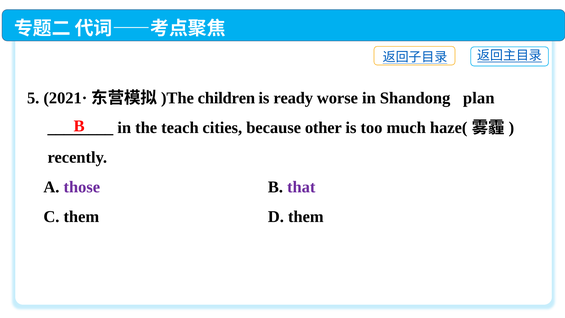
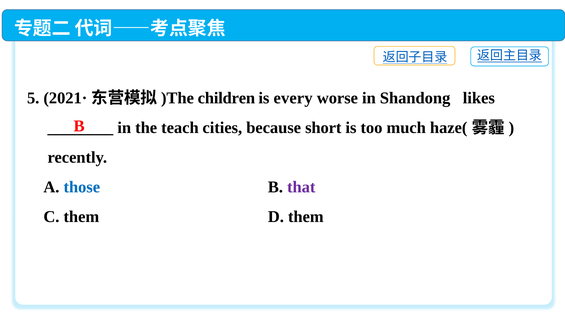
ready: ready -> every
plan: plan -> likes
other: other -> short
those colour: purple -> blue
